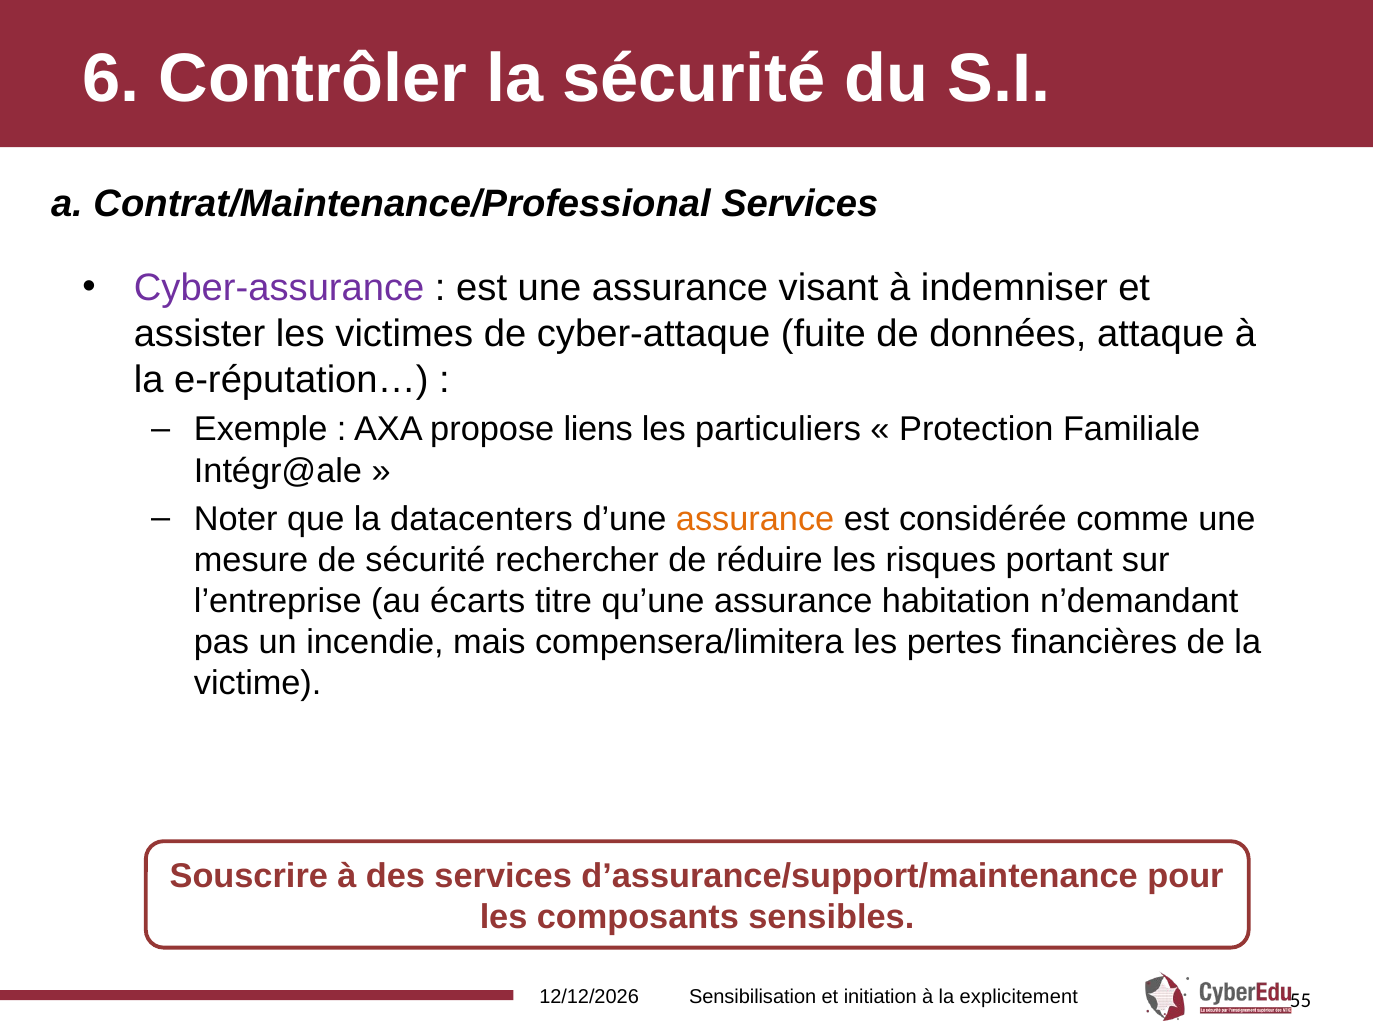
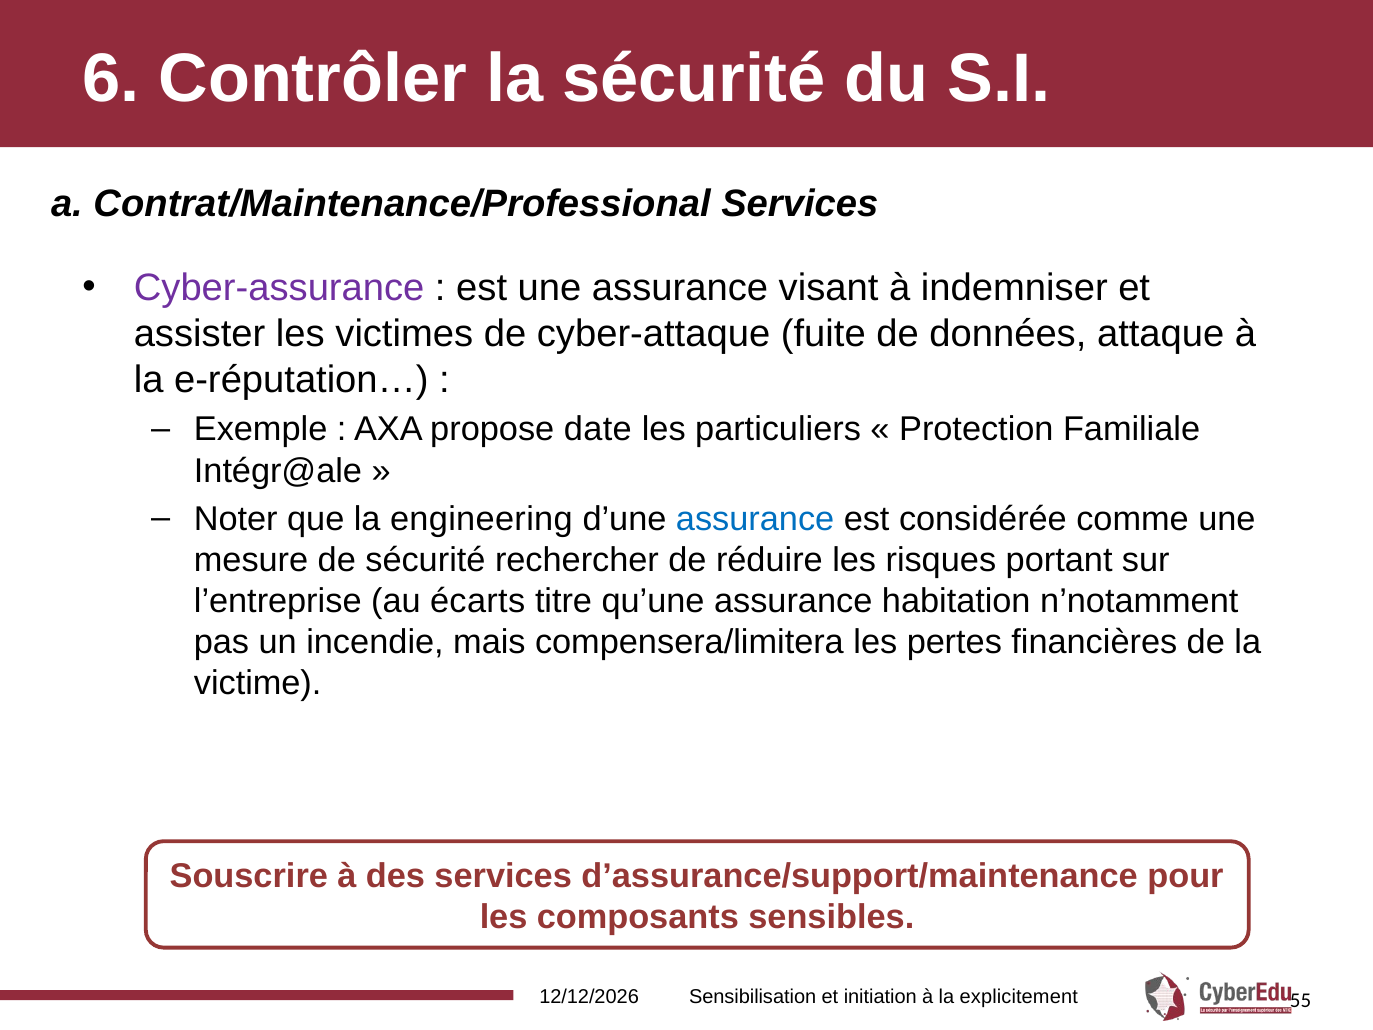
liens: liens -> date
datacenters: datacenters -> engineering
assurance at (755, 519) colour: orange -> blue
n’demandant: n’demandant -> n’notamment
